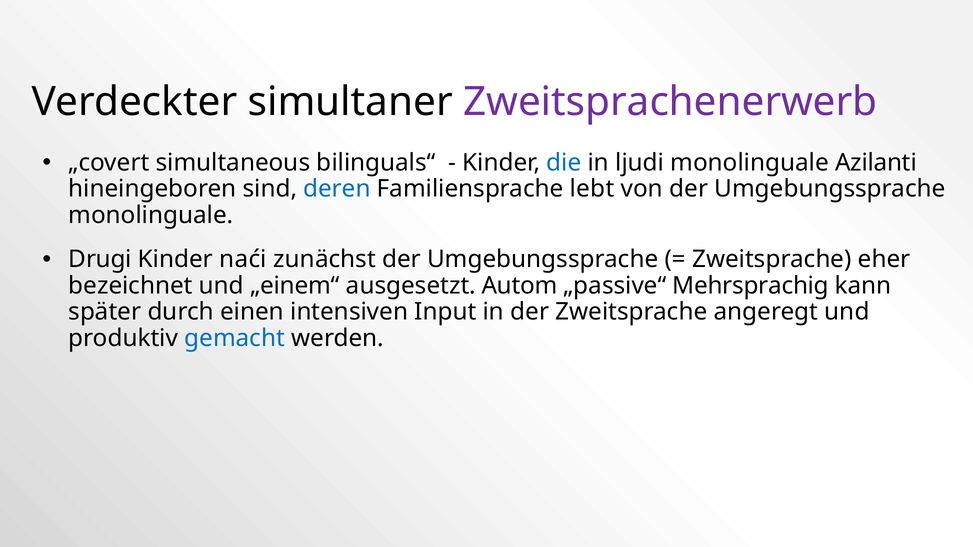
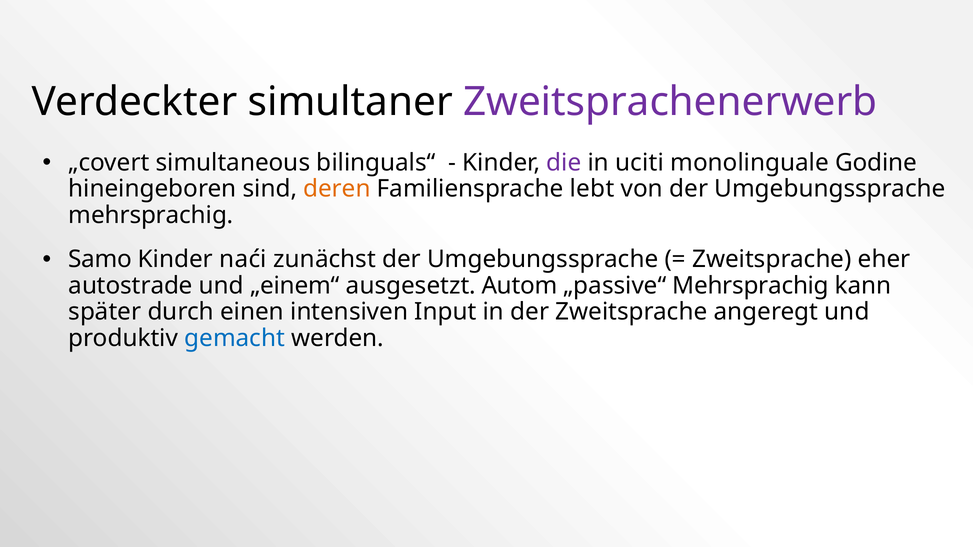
die colour: blue -> purple
ljudi: ljudi -> uciti
Azilanti: Azilanti -> Godine
deren colour: blue -> orange
monolinguale at (151, 215): monolinguale -> mehrsprachig
Drugi: Drugi -> Samo
bezeichnet: bezeichnet -> autostrade
